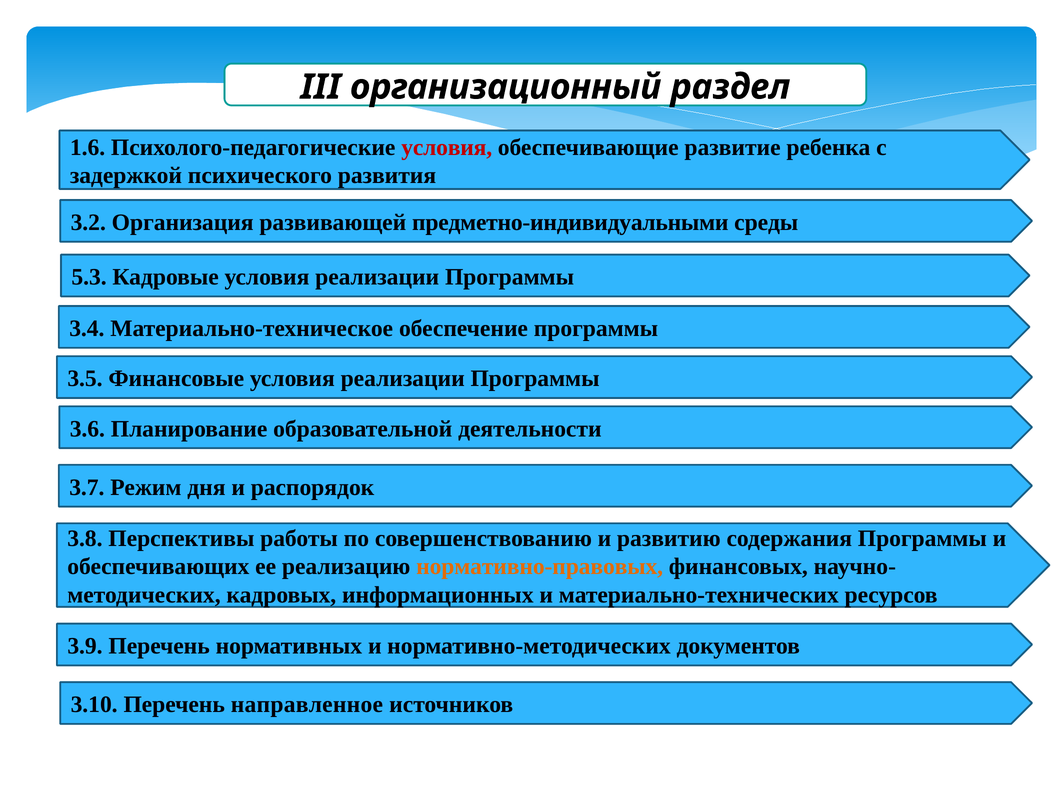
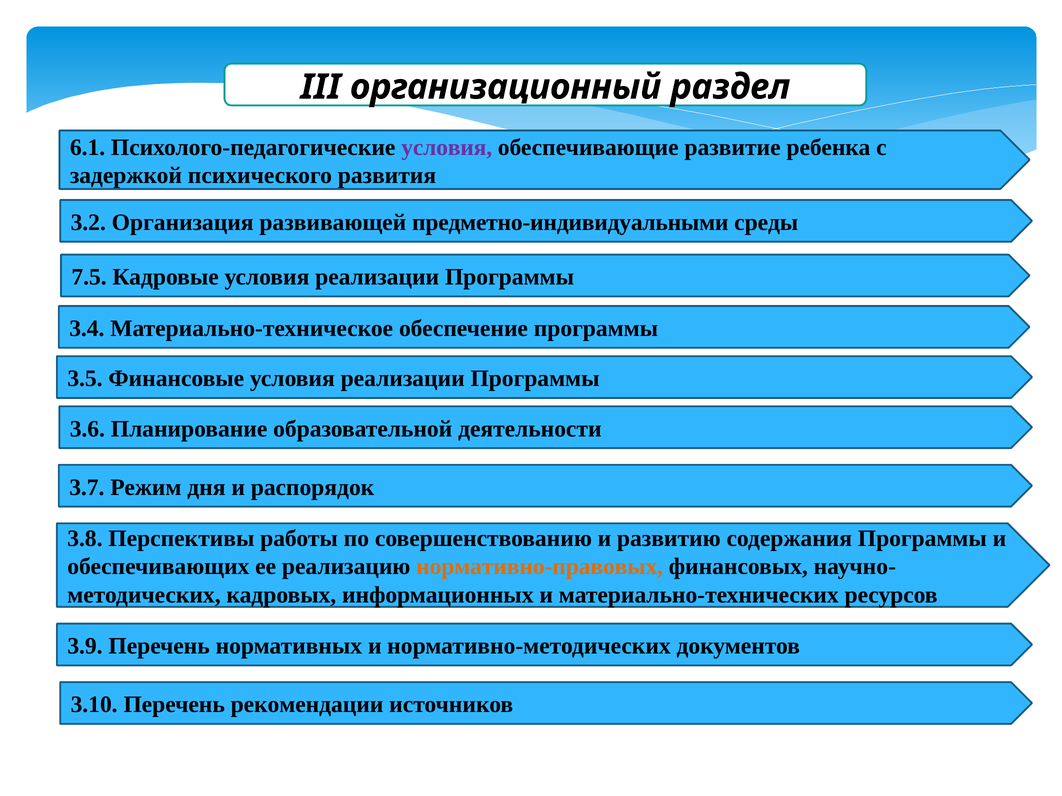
1.6: 1.6 -> 6.1
условия at (447, 147) colour: red -> purple
5.3: 5.3 -> 7.5
направленное: направленное -> рекомендации
